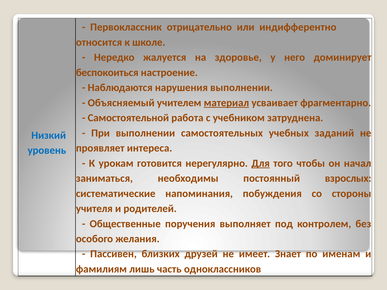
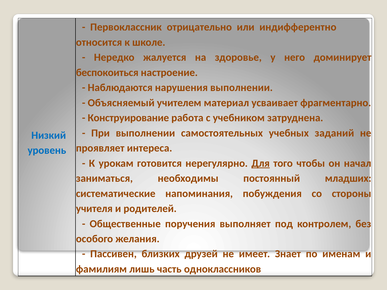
материал underline: present -> none
Самостоятельной: Самостоятельной -> Конструирование
взрослых: взрослых -> младших
